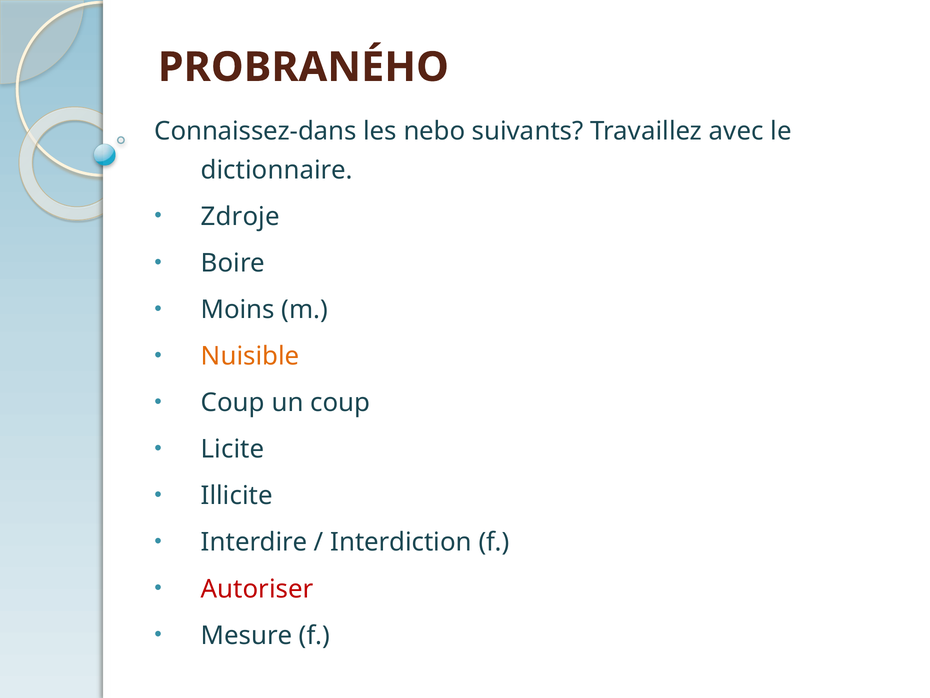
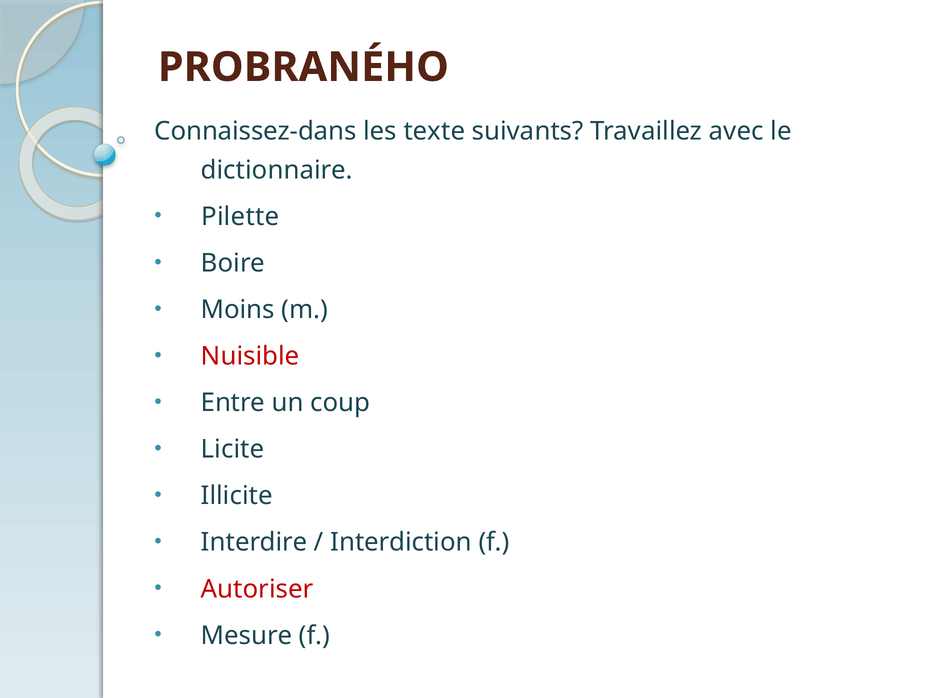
nebo: nebo -> texte
Zdroje: Zdroje -> Pilette
Nuisible colour: orange -> red
Coup at (233, 403): Coup -> Entre
